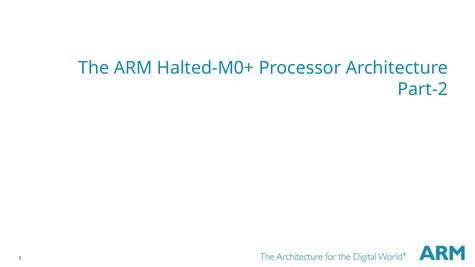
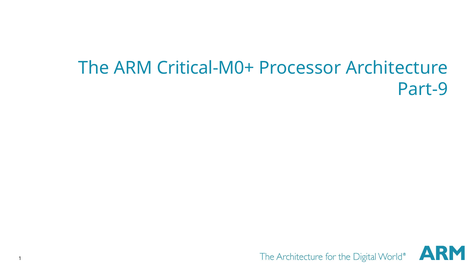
Halted-M0+: Halted-M0+ -> Critical-M0+
Part-2: Part-2 -> Part-9
